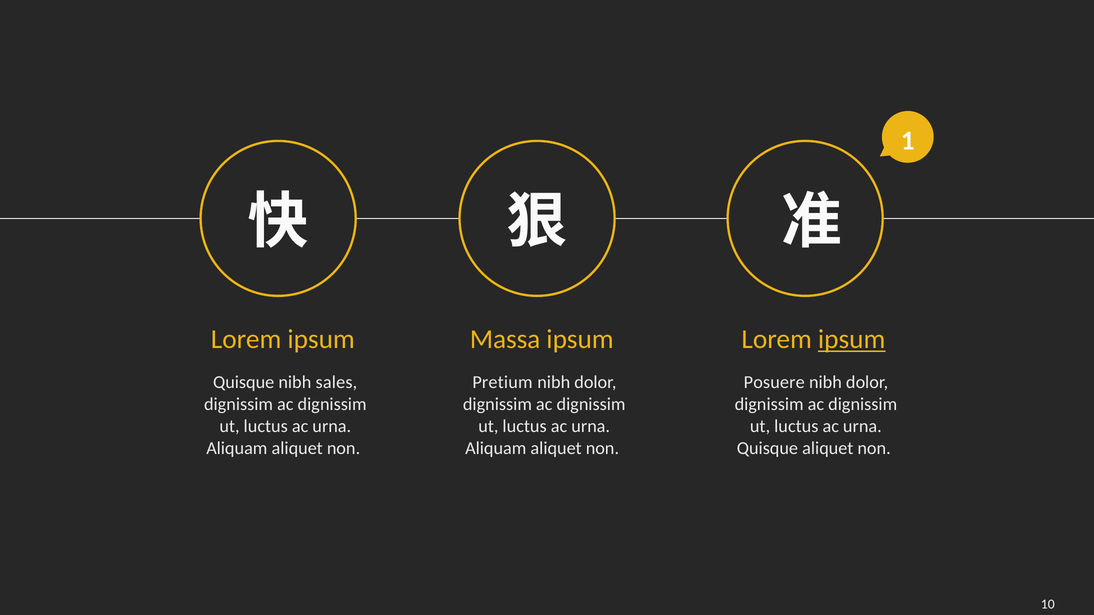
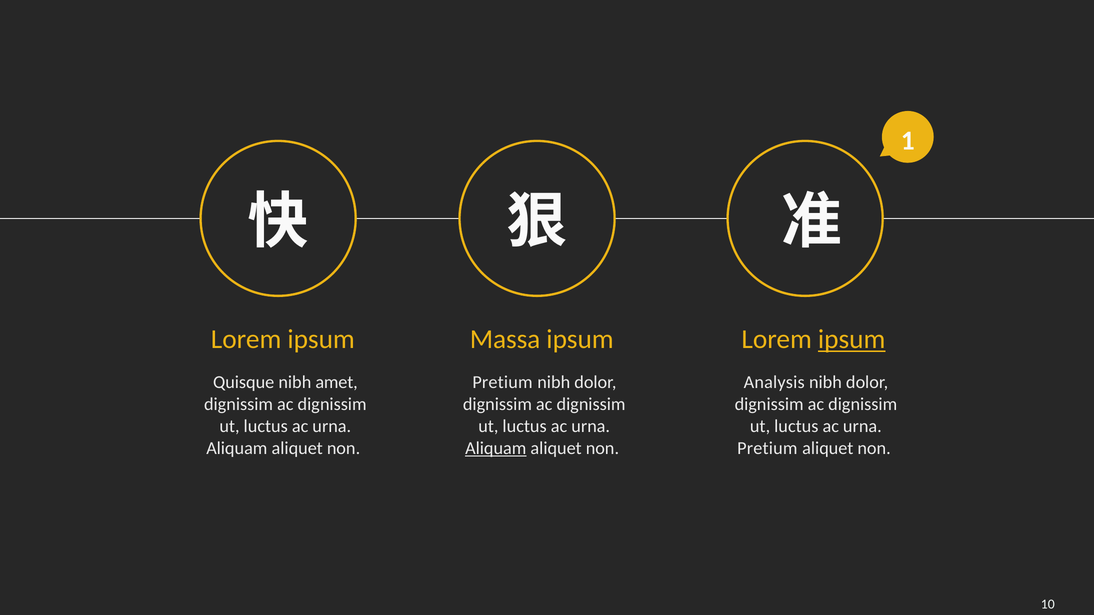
sales: sales -> amet
Posuere: Posuere -> Analysis
Aliquam at (496, 448) underline: none -> present
Quisque at (767, 448): Quisque -> Pretium
